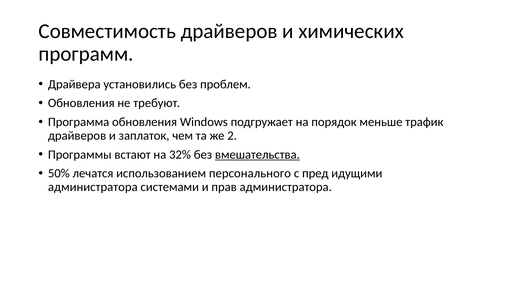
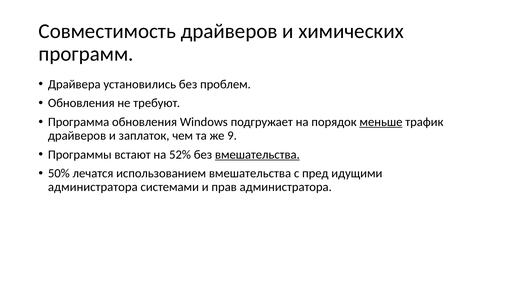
меньше underline: none -> present
2: 2 -> 9
32%: 32% -> 52%
использованием персонального: персонального -> вмешательства
